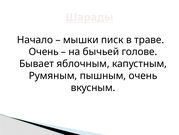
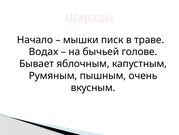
Очень at (44, 52): Очень -> Водах
